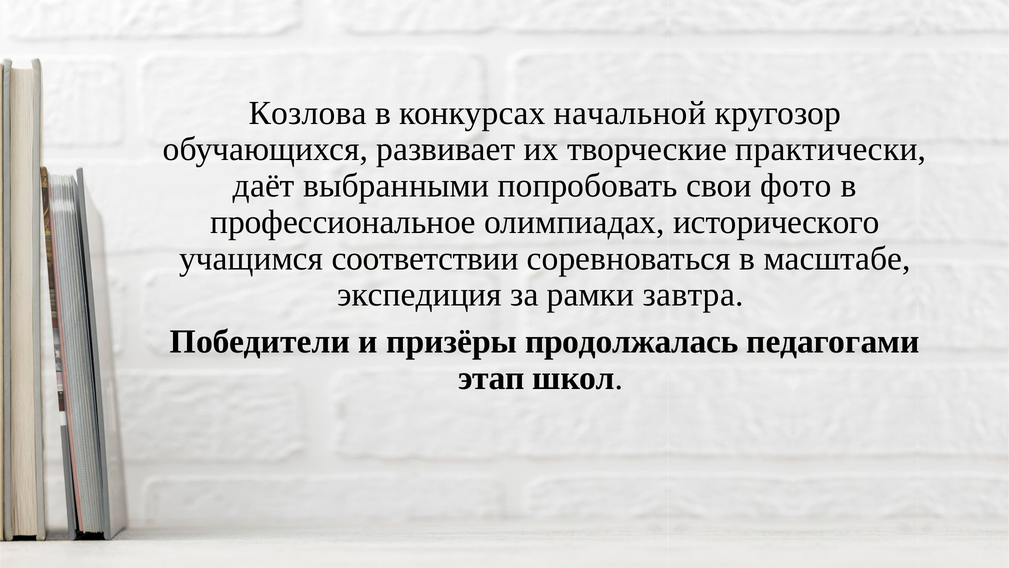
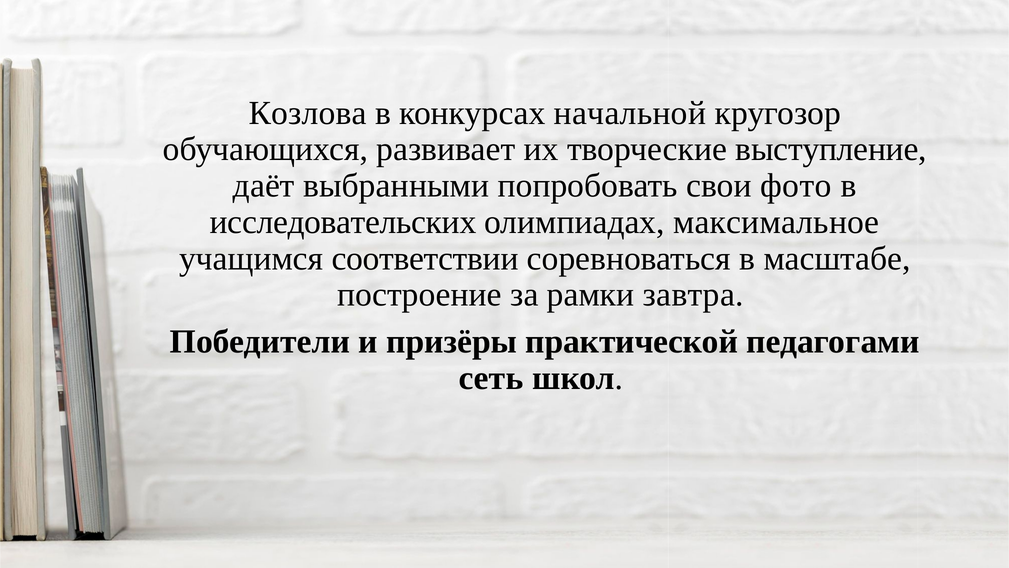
практически: практически -> выступление
профессиональное: профессиональное -> исследовательских
исторического: исторического -> максимальное
экспедиция: экспедиция -> построение
продолжалась: продолжалась -> практической
этап: этап -> сеть
